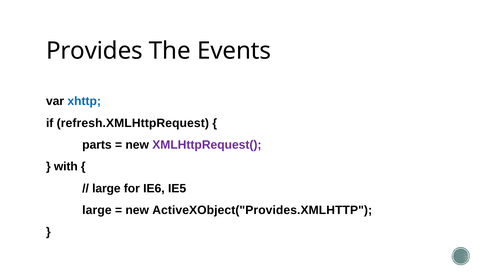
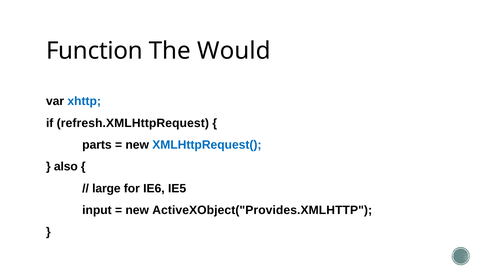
Provides: Provides -> Function
Events: Events -> Would
XMLHttpRequest( colour: purple -> blue
with: with -> also
large at (97, 210): large -> input
